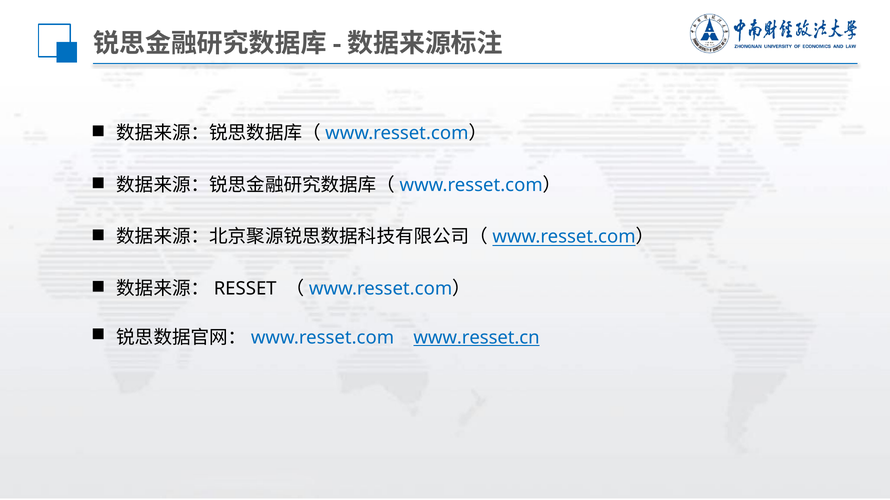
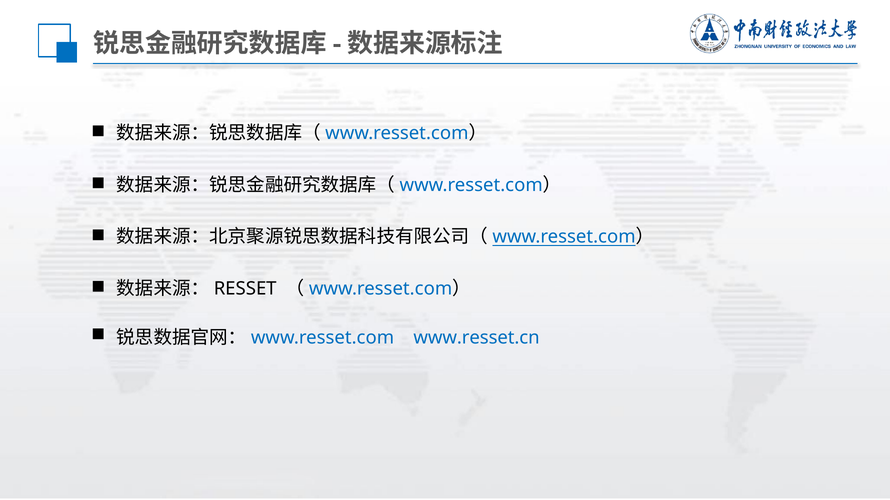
www.resset.cn underline: present -> none
